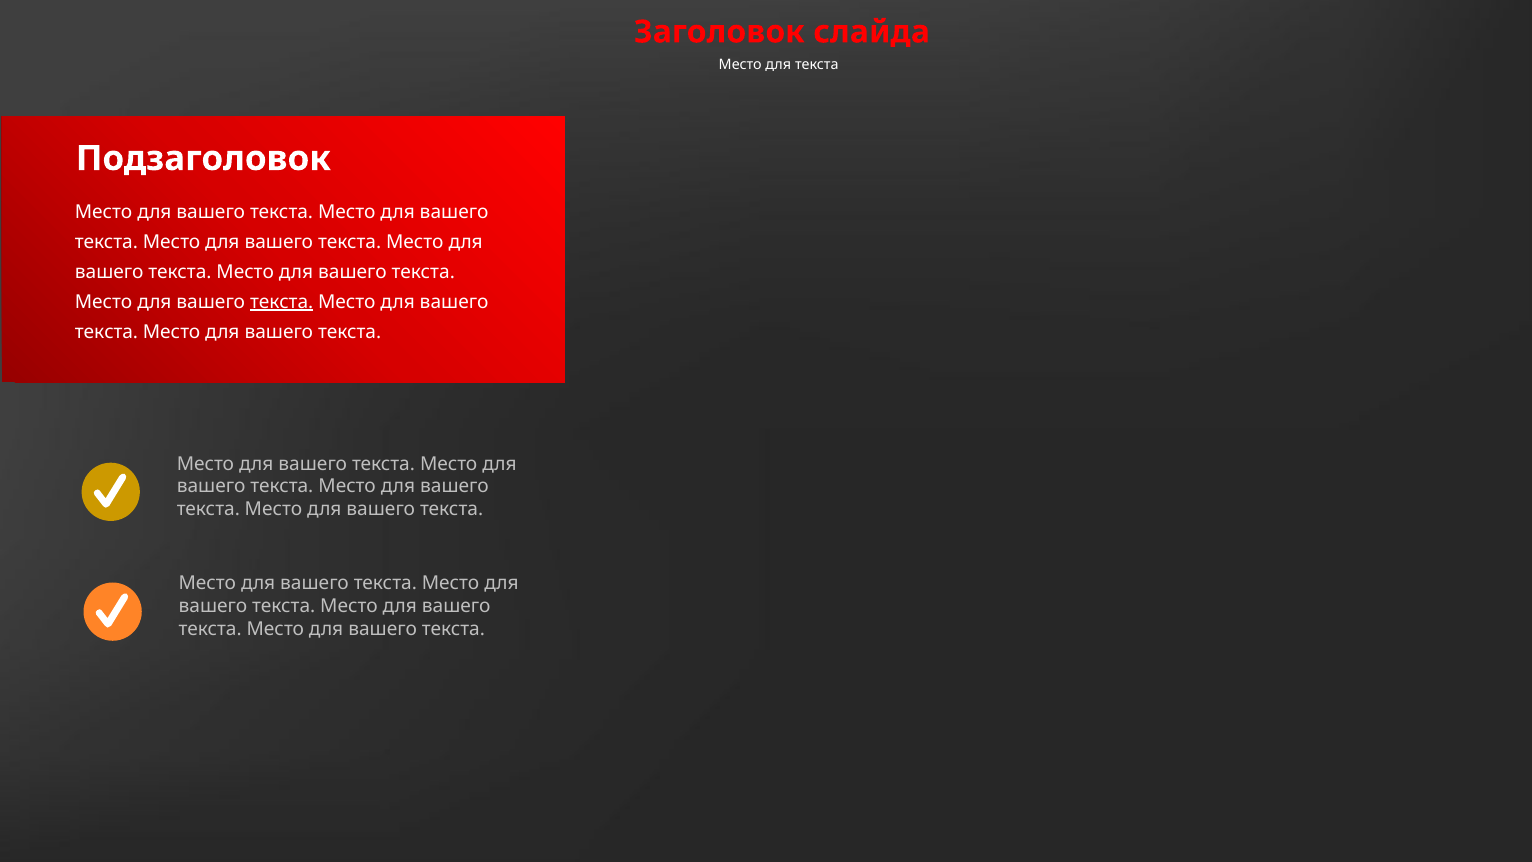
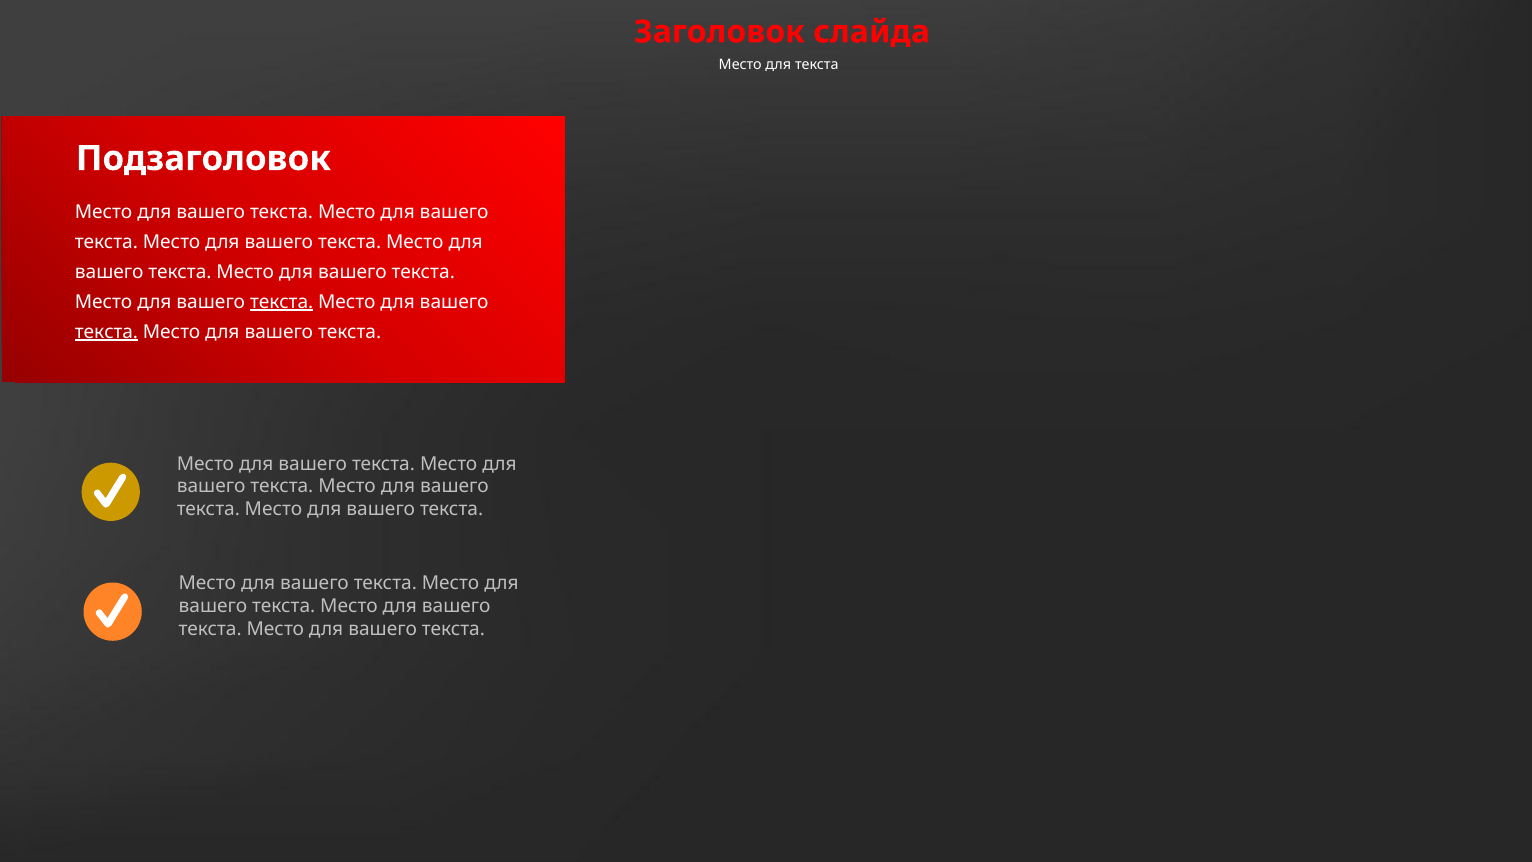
текста at (106, 332) underline: none -> present
